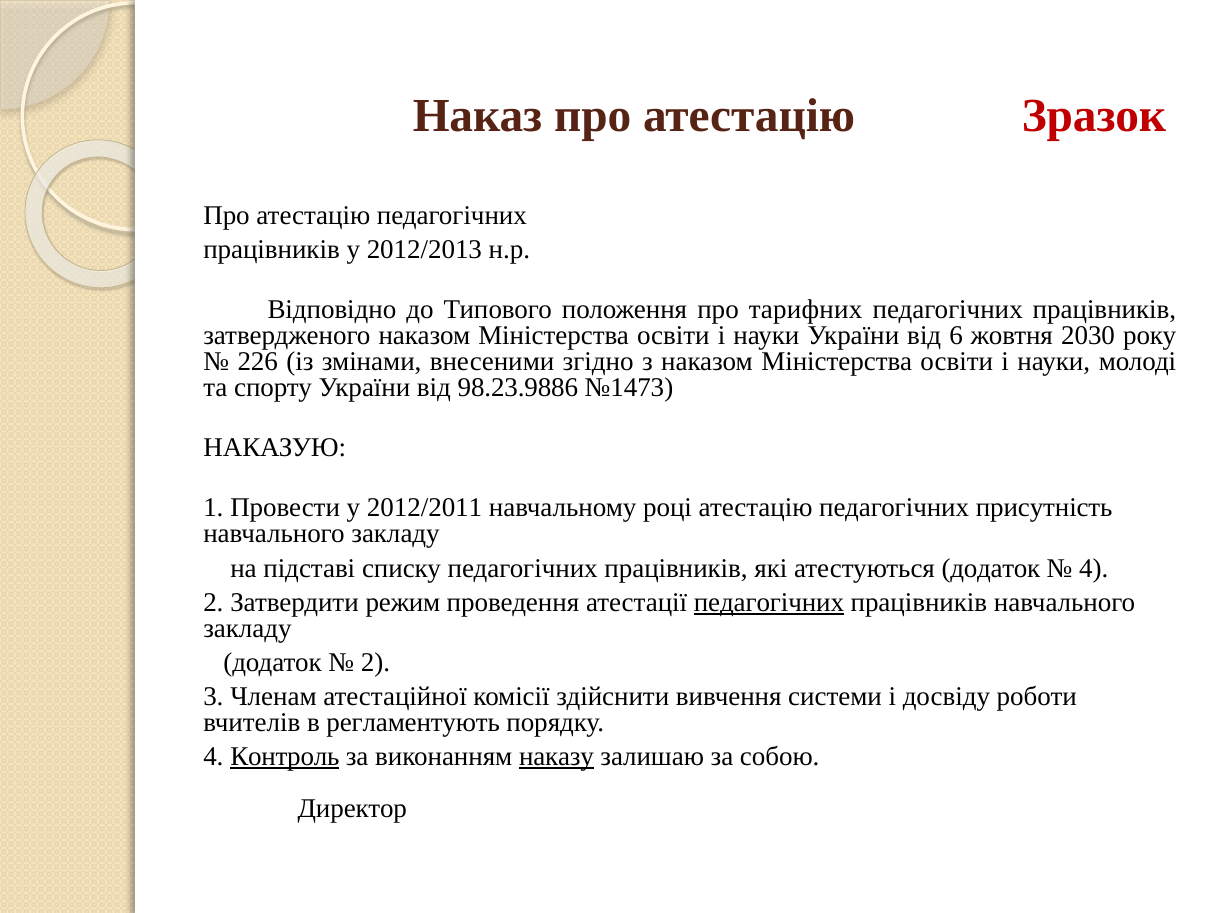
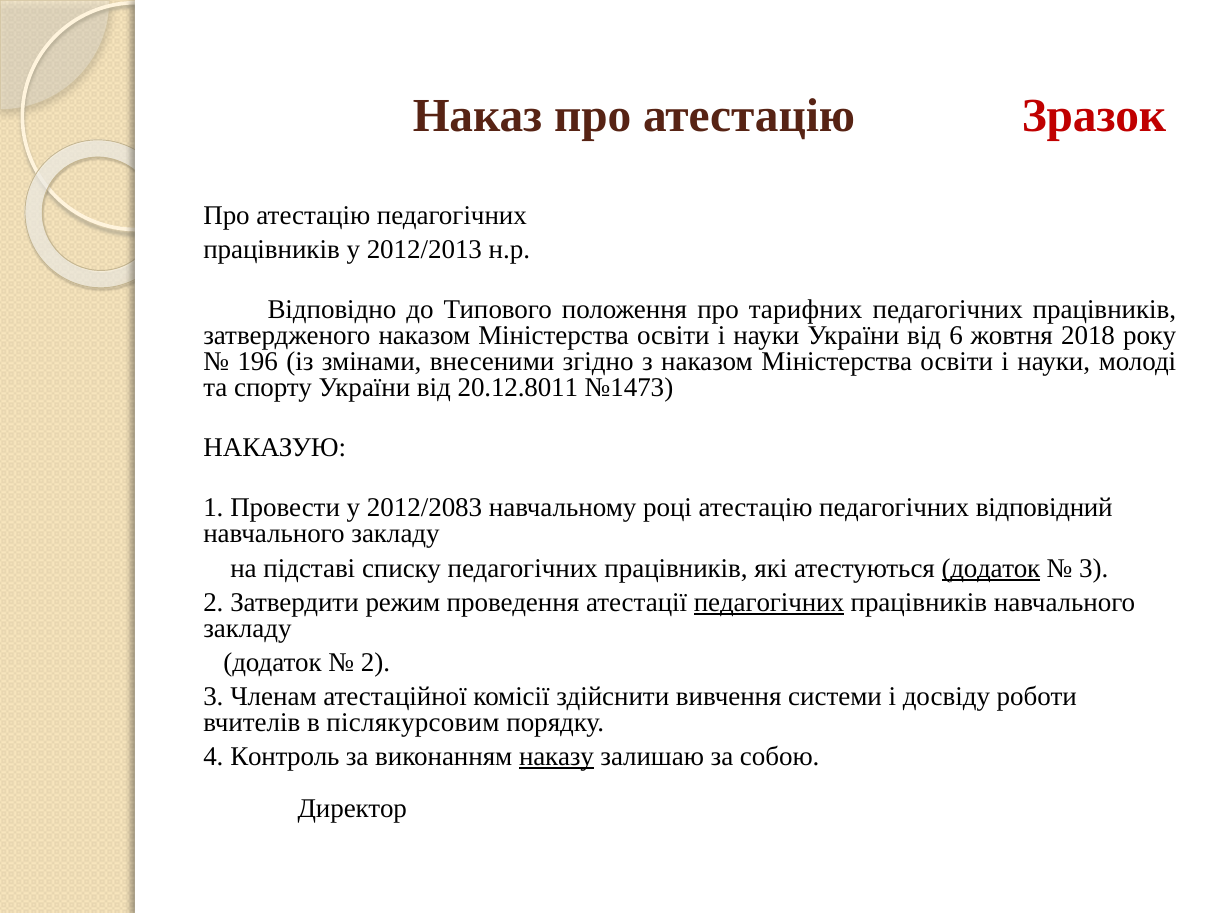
2030: 2030 -> 2018
226: 226 -> 196
98.23.9886: 98.23.9886 -> 20.12.8011
2012/2011: 2012/2011 -> 2012/2083
присутність: присутність -> відповідний
додаток at (991, 568) underline: none -> present
4 at (1094, 568): 4 -> 3
регламентують: регламентують -> післякурсовим
Контроль underline: present -> none
